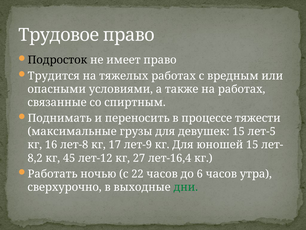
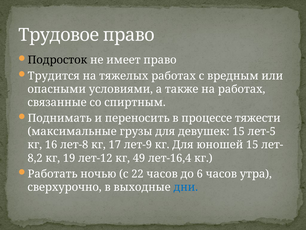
45: 45 -> 19
27: 27 -> 49
дни colour: green -> blue
